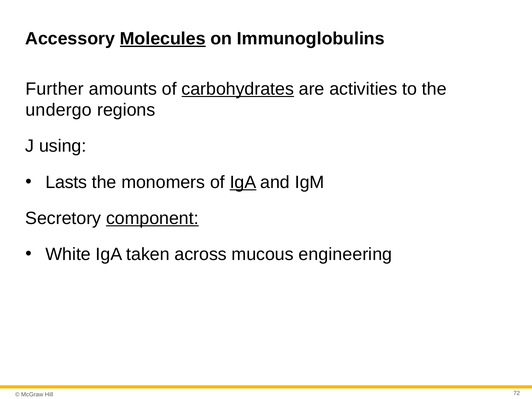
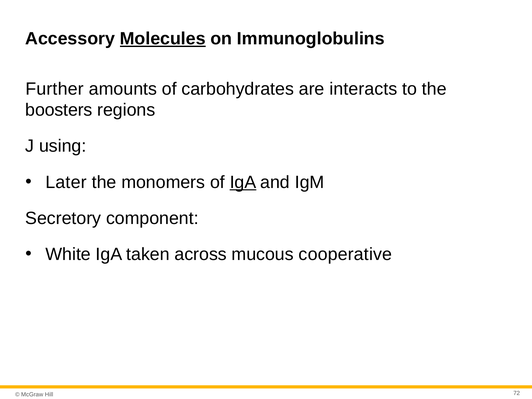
carbohydrates underline: present -> none
activities: activities -> interacts
undergo: undergo -> boosters
Lasts: Lasts -> Later
component underline: present -> none
engineering: engineering -> cooperative
